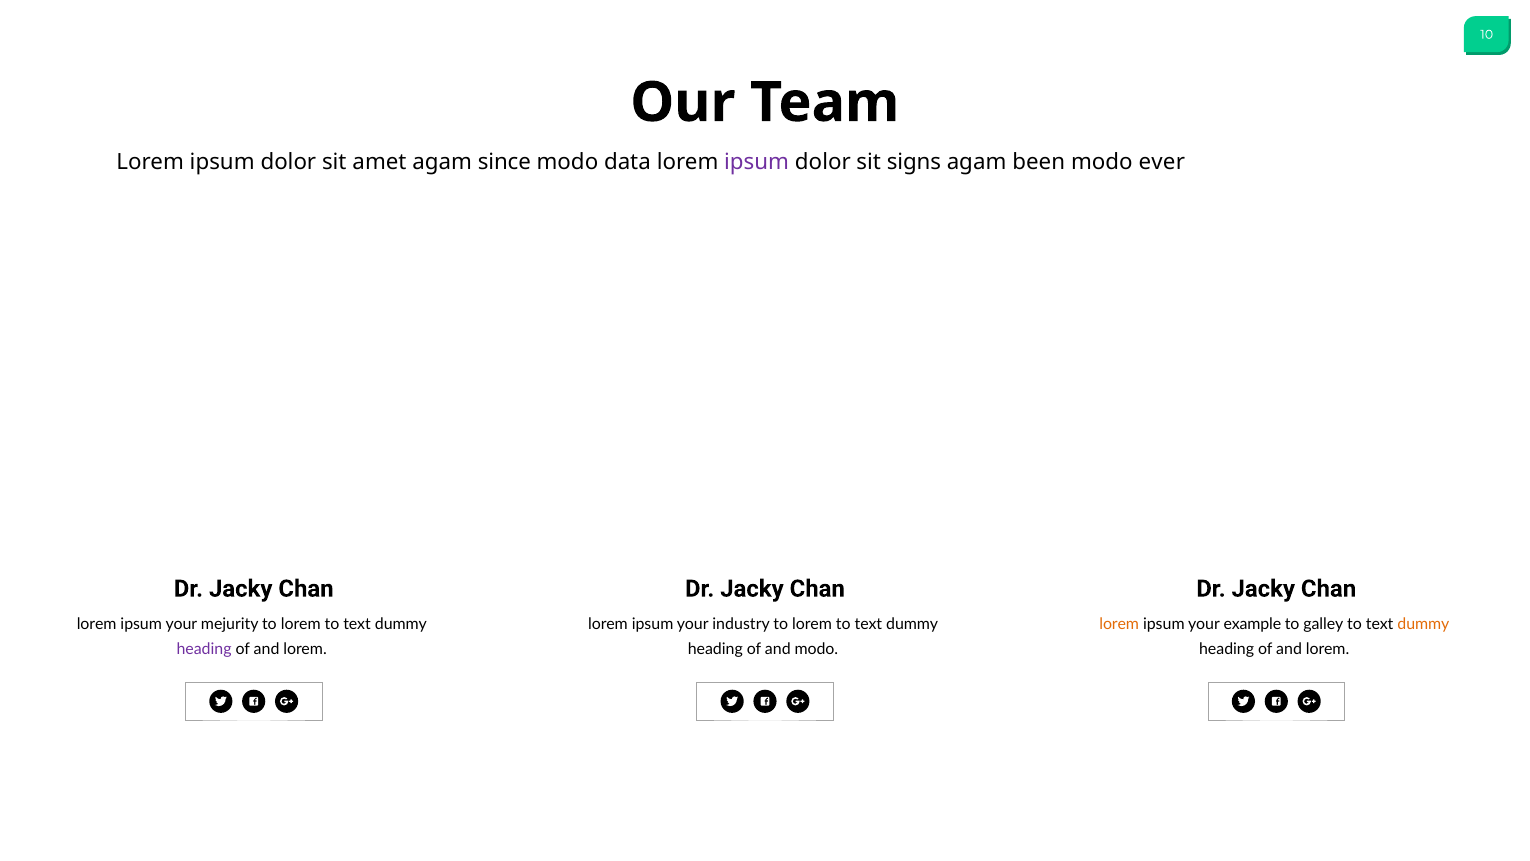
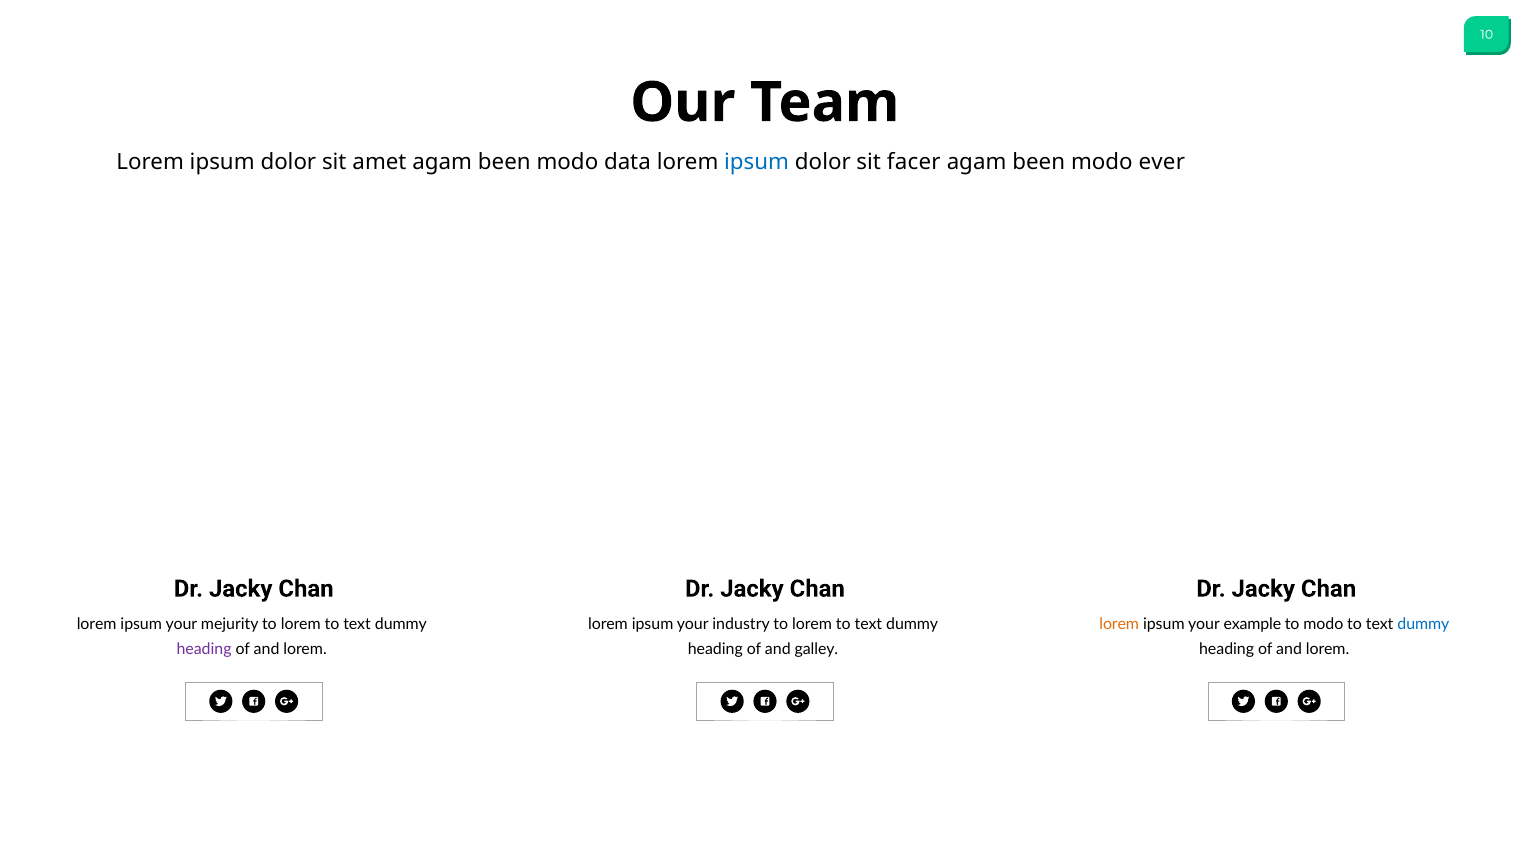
amet agam since: since -> been
ipsum at (757, 162) colour: purple -> blue
signs: signs -> facer
to galley: galley -> modo
dummy at (1423, 624) colour: orange -> blue
and modo: modo -> galley
